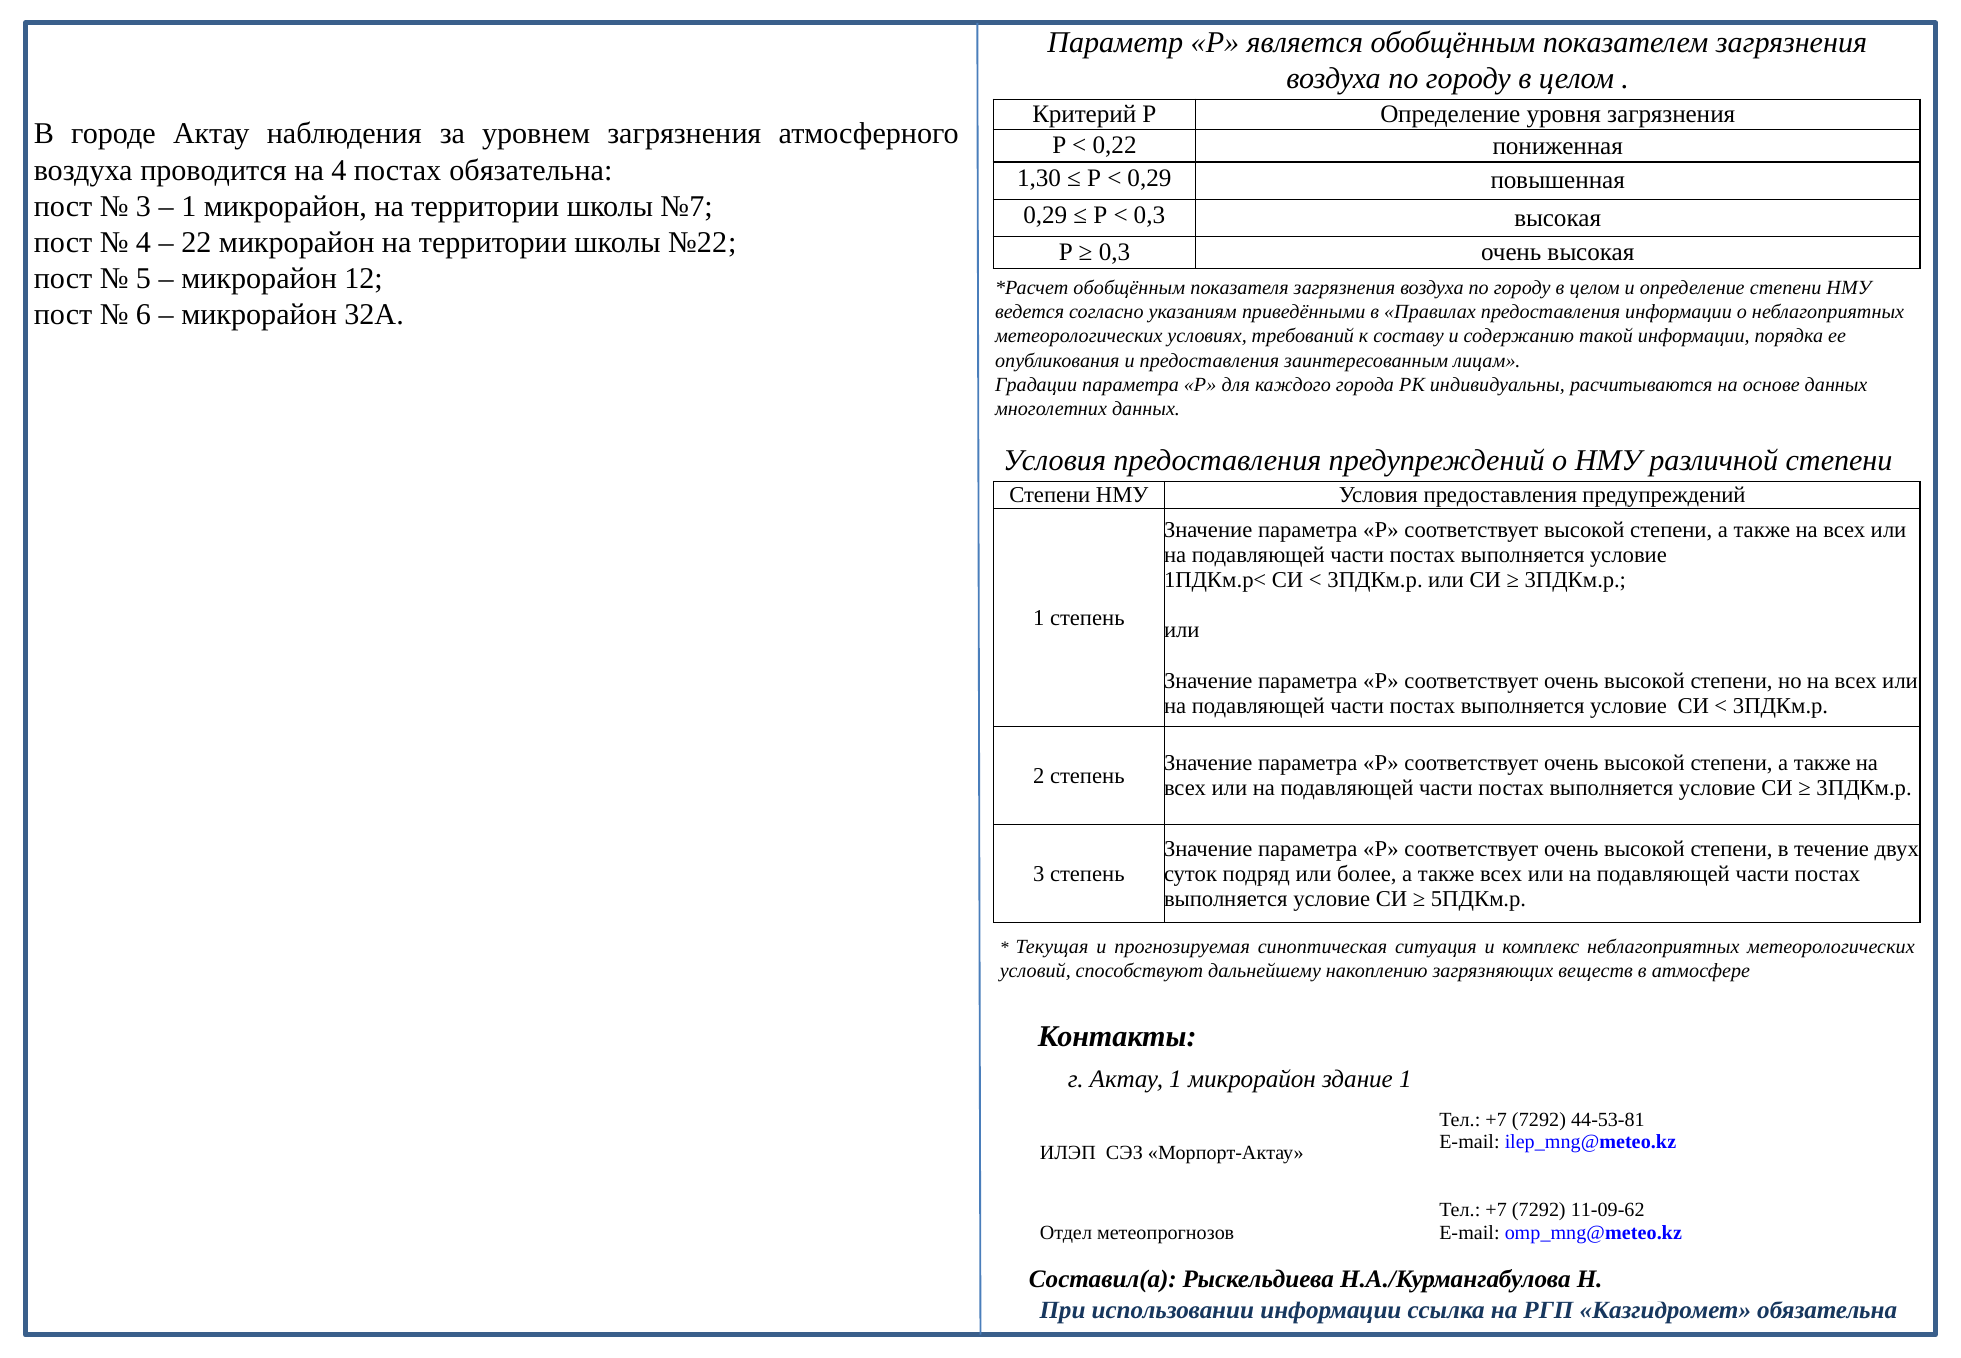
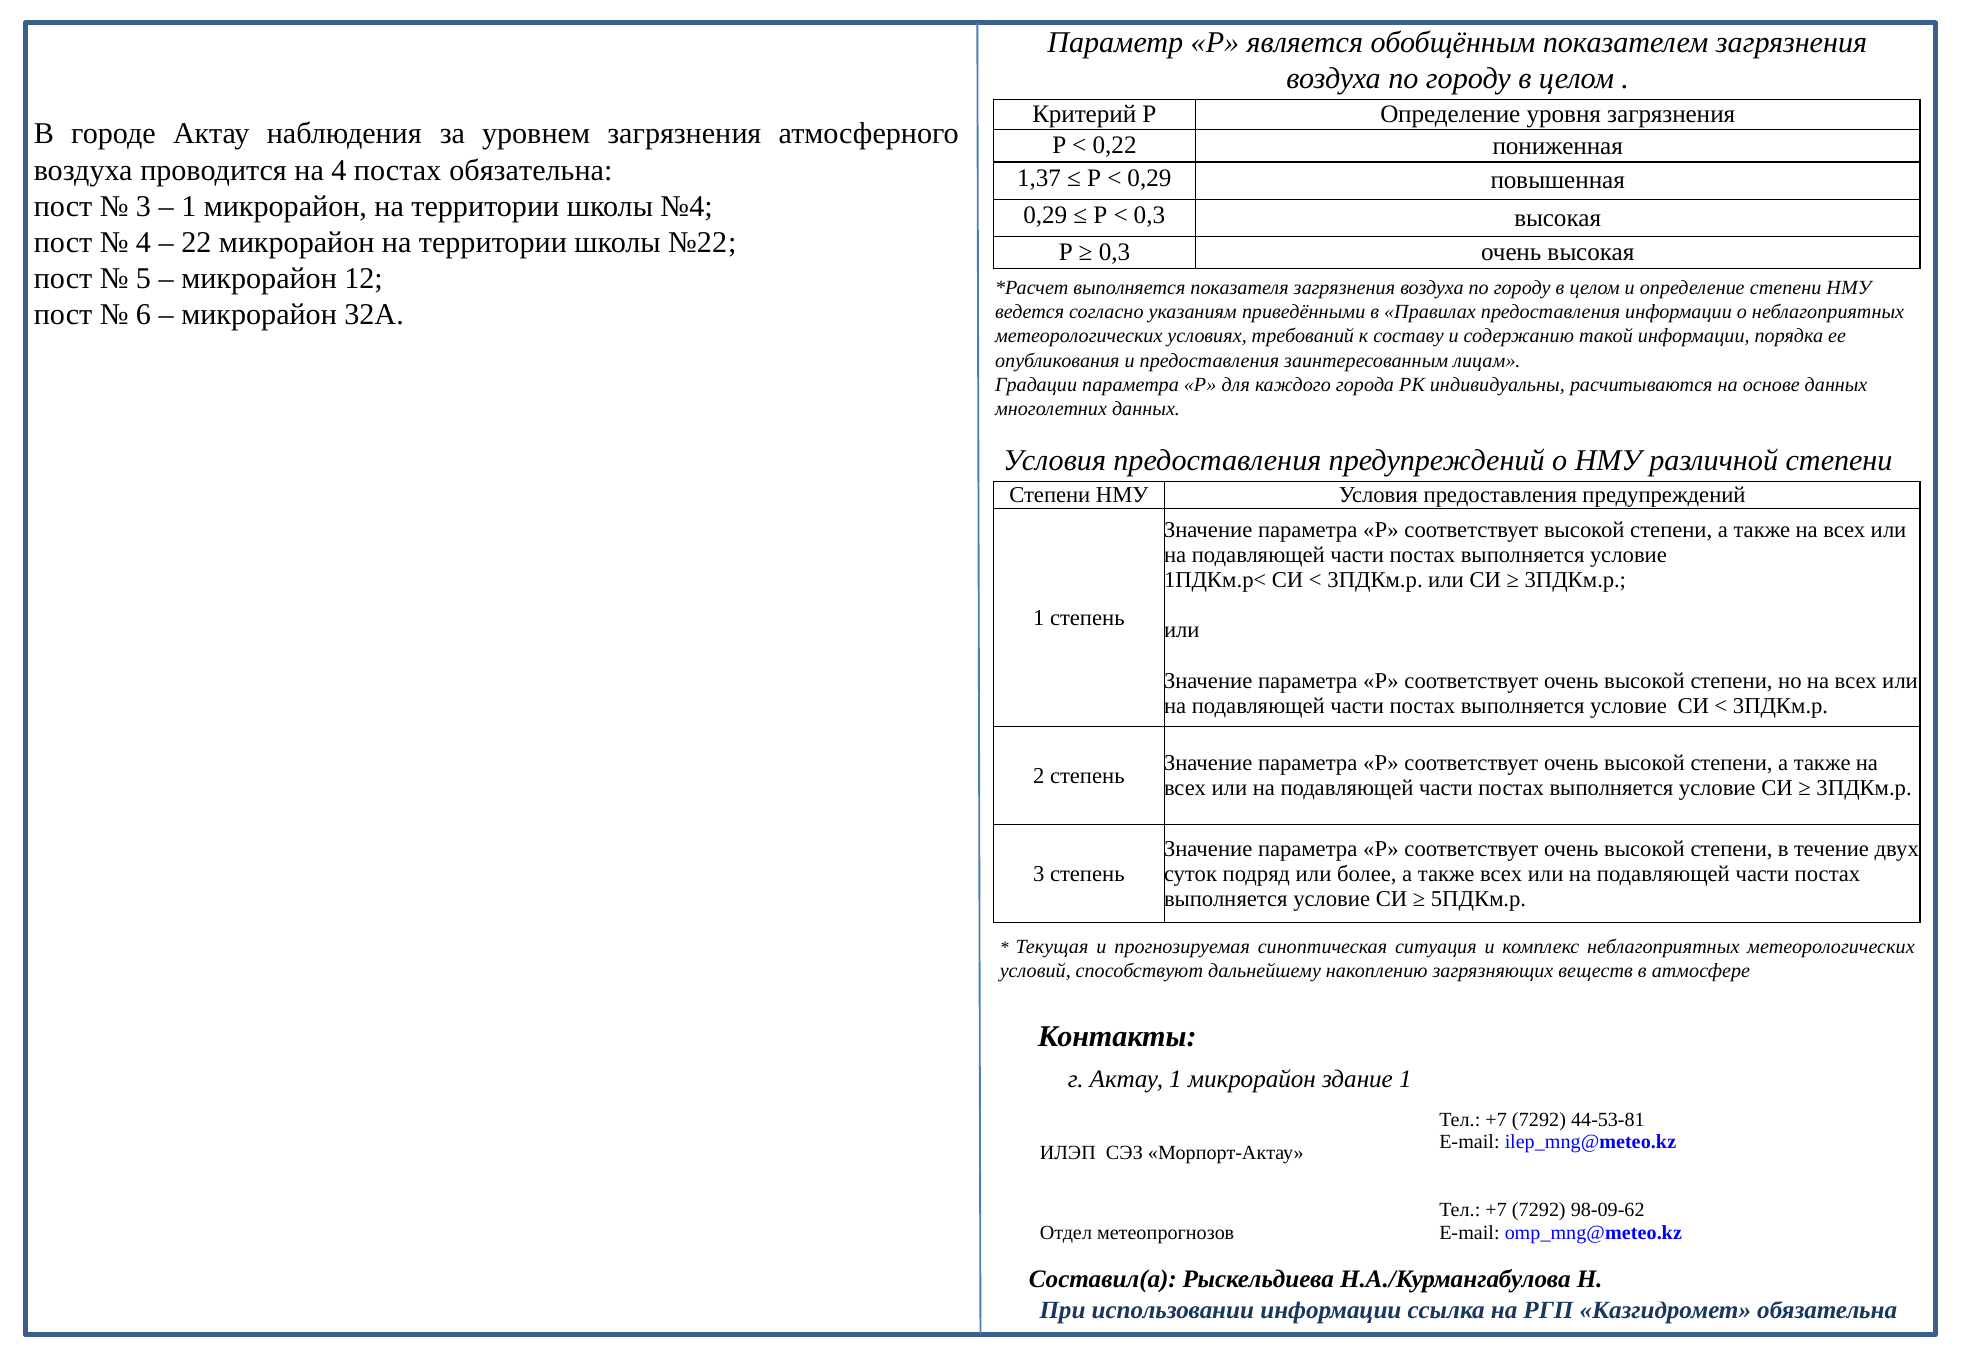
1,30: 1,30 -> 1,37
№7: №7 -> №4
обобщённым at (1129, 288): обобщённым -> выполняется
11-09-62: 11-09-62 -> 98-09-62
